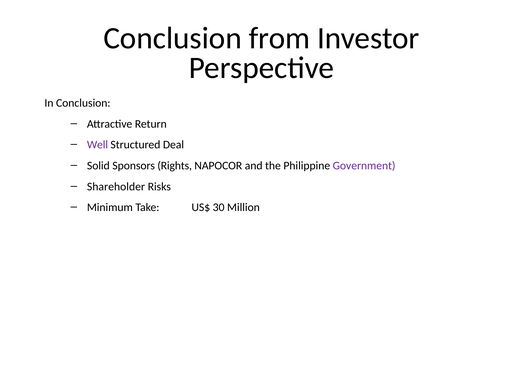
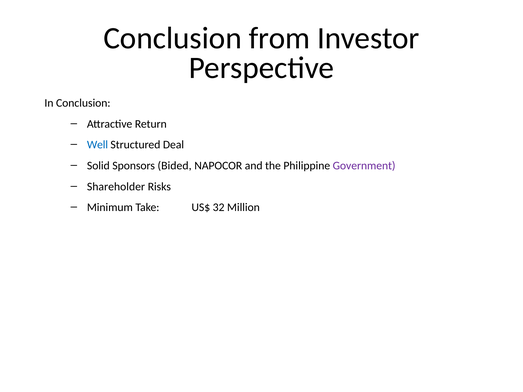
Well colour: purple -> blue
Rights: Rights -> Bided
30: 30 -> 32
